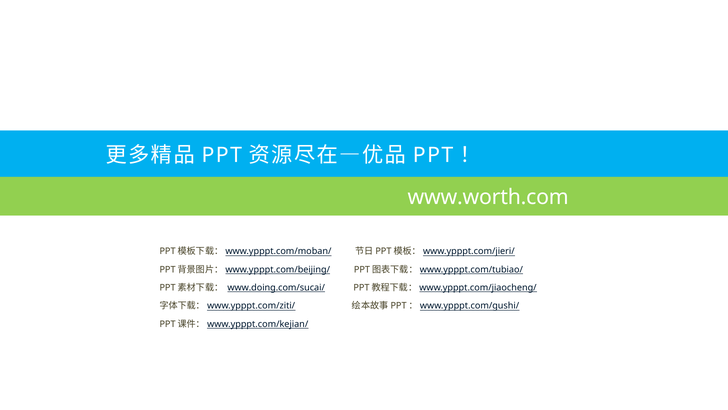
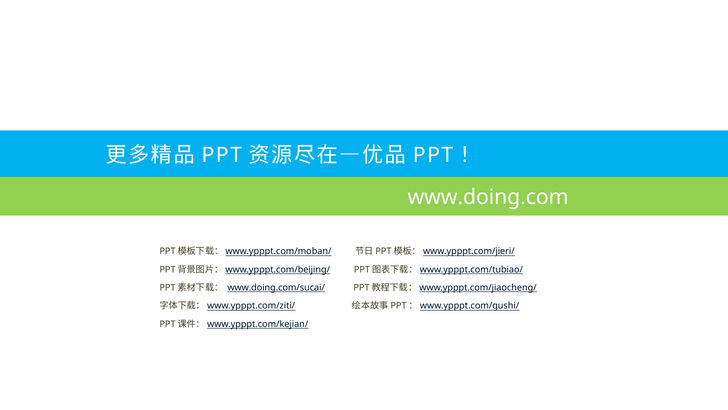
www.worth.com: www.worth.com -> www.doing.com
